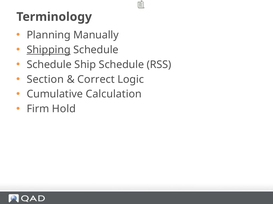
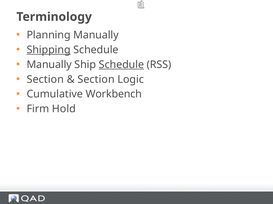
Schedule at (49, 65): Schedule -> Manually
Schedule at (121, 65) underline: none -> present
Correct at (96, 80): Correct -> Section
Calculation: Calculation -> Workbench
